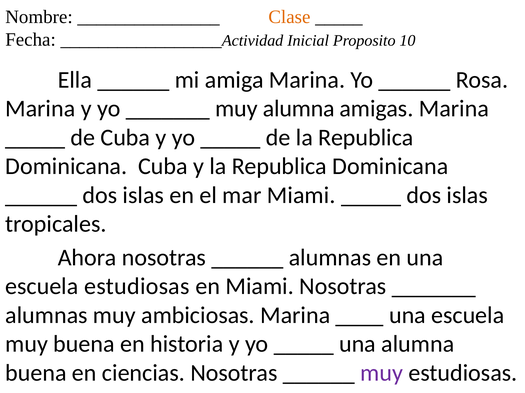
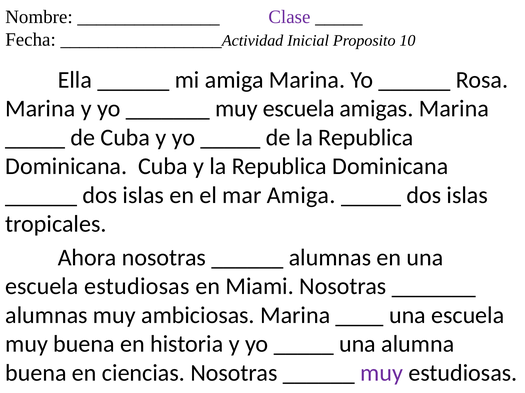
Clase colour: orange -> purple
muy alumna: alumna -> escuela
mar Miami: Miami -> Amiga
